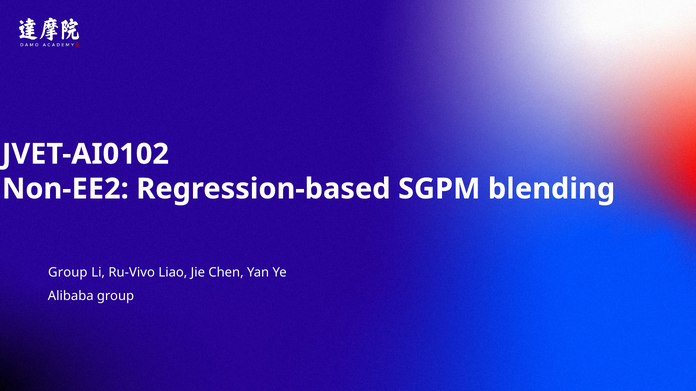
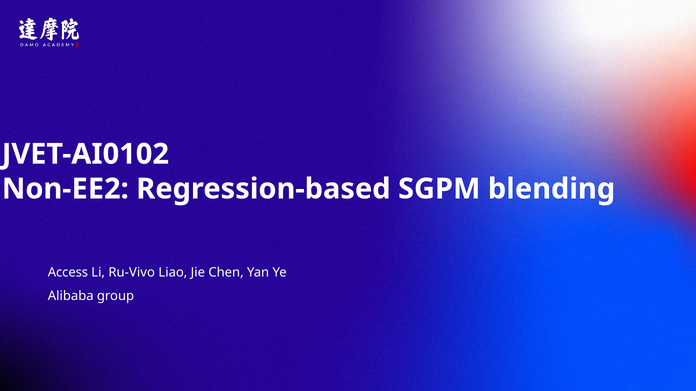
Group at (68, 273): Group -> Access
